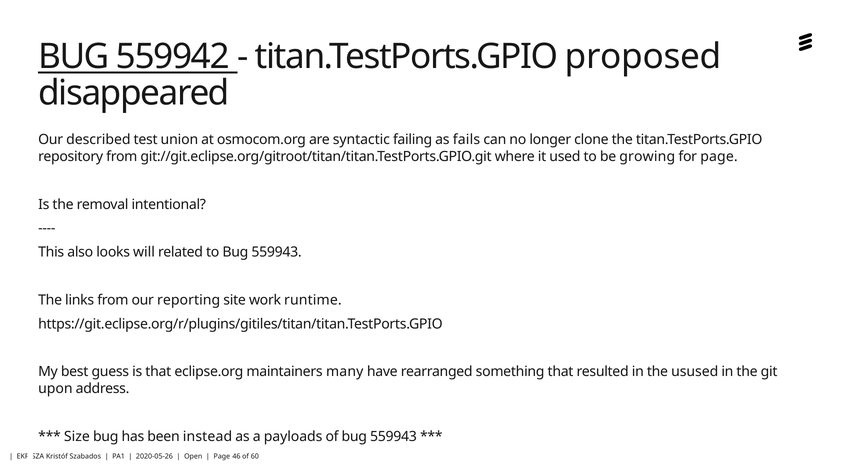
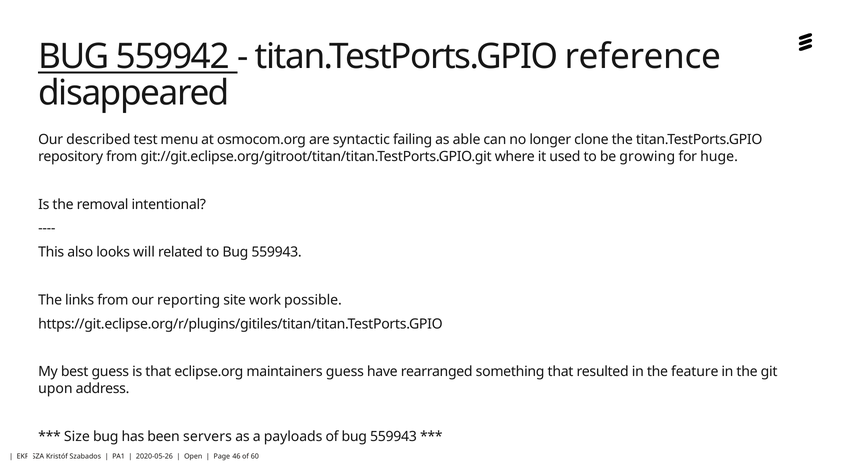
proposed: proposed -> reference
union: union -> menu
fails: fails -> able
for page: page -> huge
runtime: runtime -> possible
maintainers many: many -> guess
usused: usused -> feature
instead: instead -> servers
